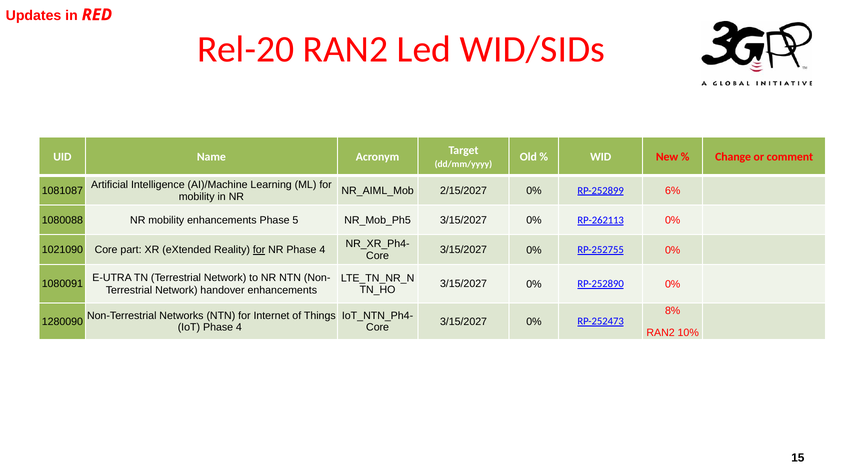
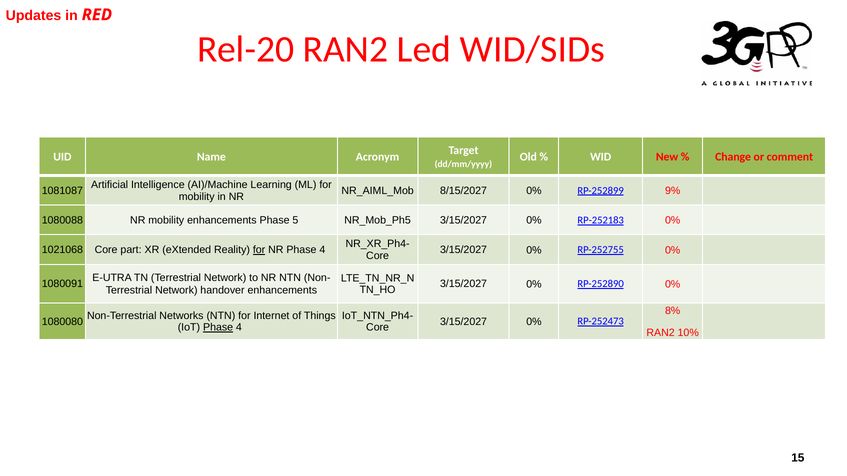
2/15/2027: 2/15/2027 -> 8/15/2027
6%: 6% -> 9%
RP-262113: RP-262113 -> RP-252183
1021090: 1021090 -> 1021068
1280090: 1280090 -> 1080080
Phase at (218, 328) underline: none -> present
